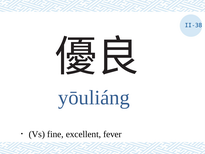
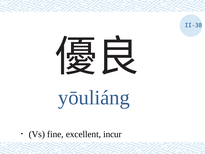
fever: fever -> incur
